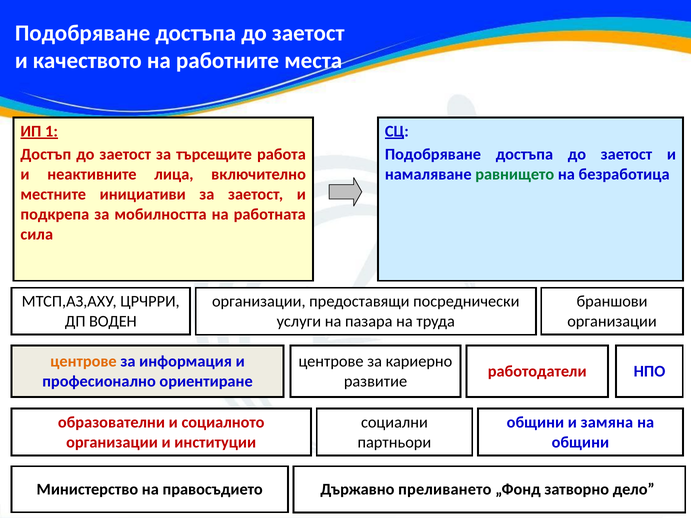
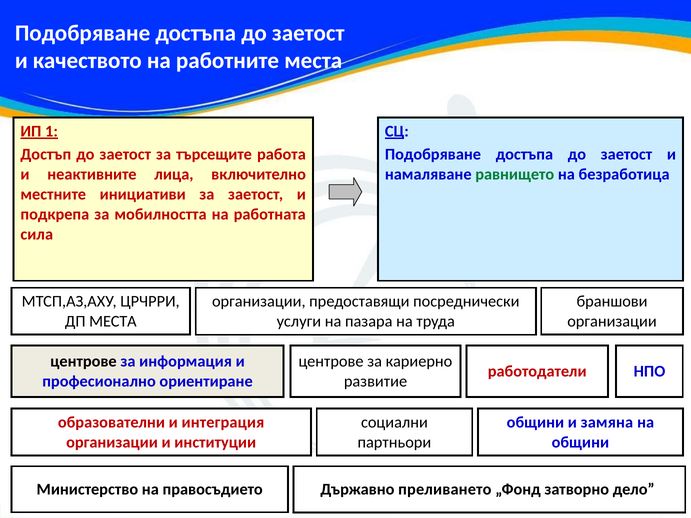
ДП ВОДЕН: ВОДЕН -> МЕСТА
центрове at (84, 362) colour: orange -> black
социалното: социалното -> интеграция
